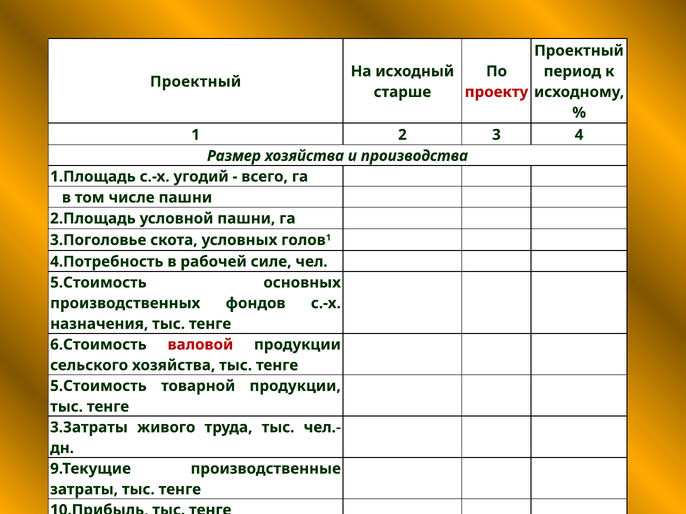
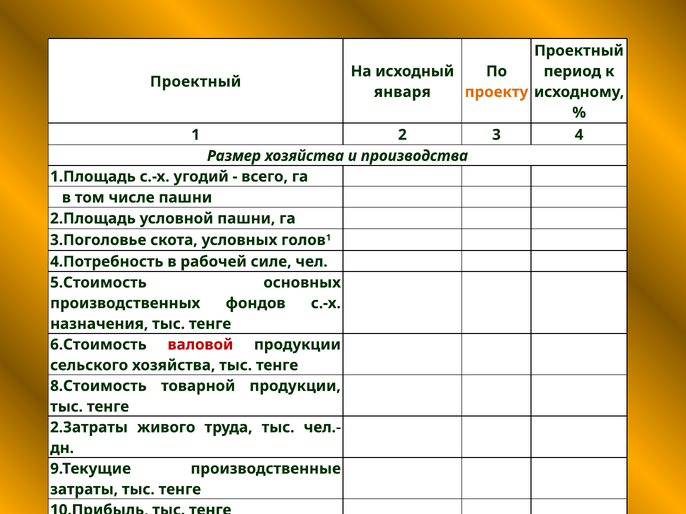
старше: старше -> января
проекту colour: red -> orange
5.Стоимость at (98, 386): 5.Стоимость -> 8.Стоимость
3.Затраты: 3.Затраты -> 2.Затраты
